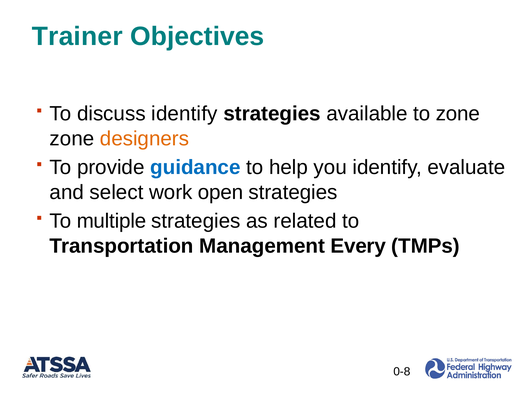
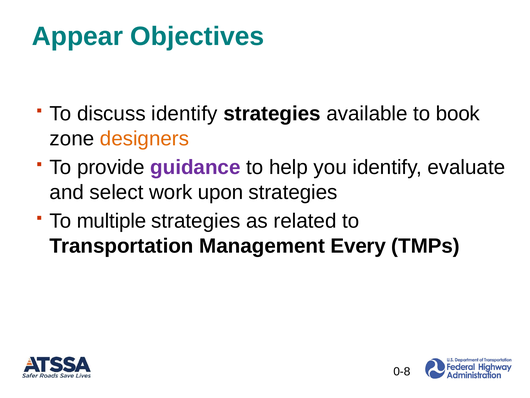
Trainer: Trainer -> Appear
to zone: zone -> book
guidance colour: blue -> purple
open: open -> upon
